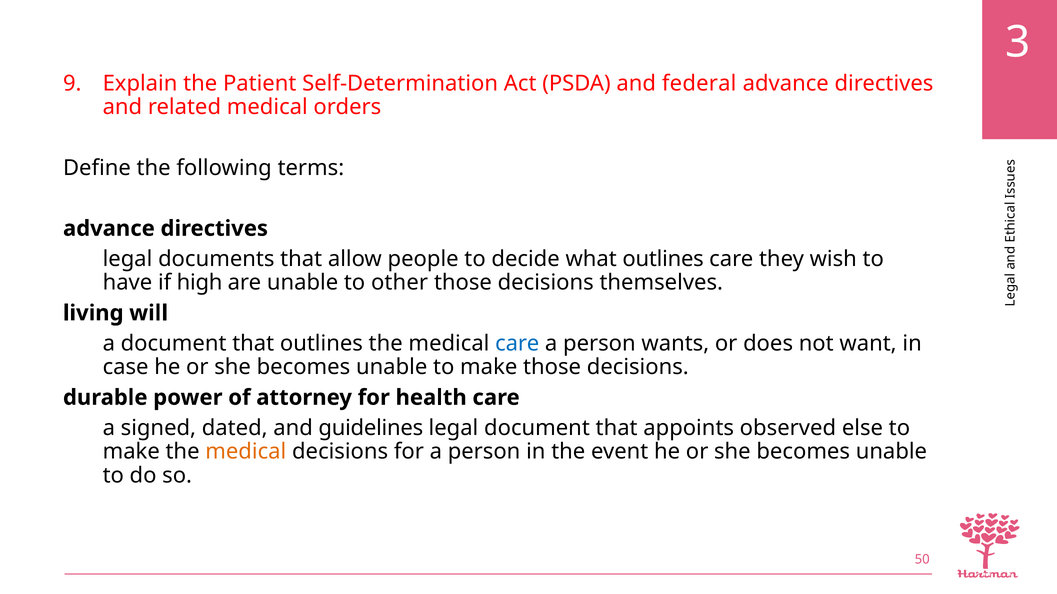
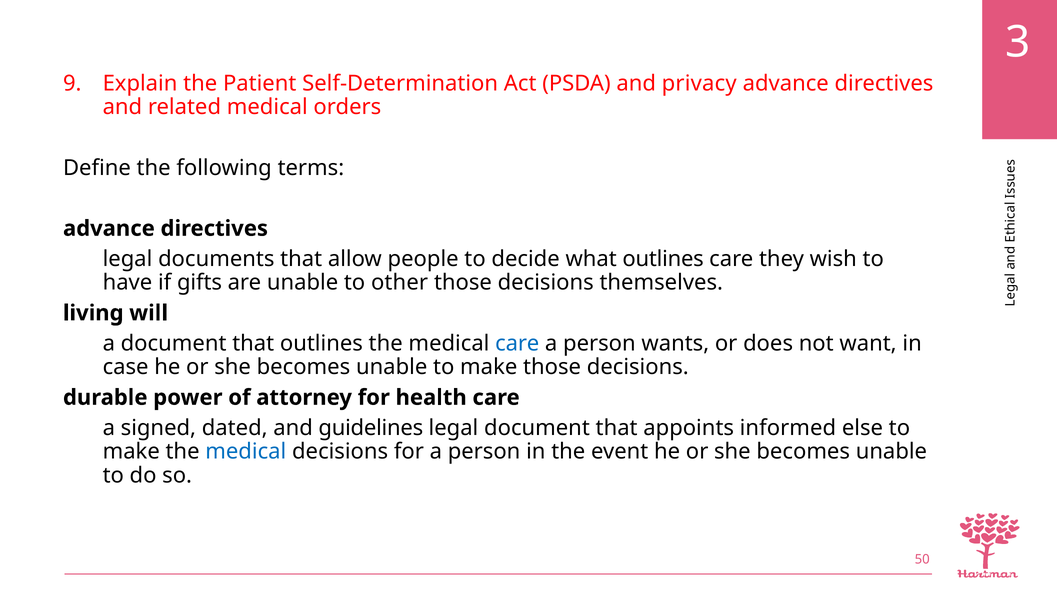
federal: federal -> privacy
high: high -> gifts
observed: observed -> informed
medical at (246, 452) colour: orange -> blue
